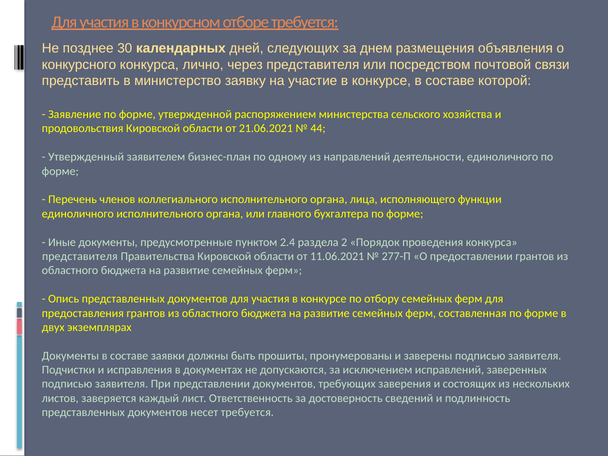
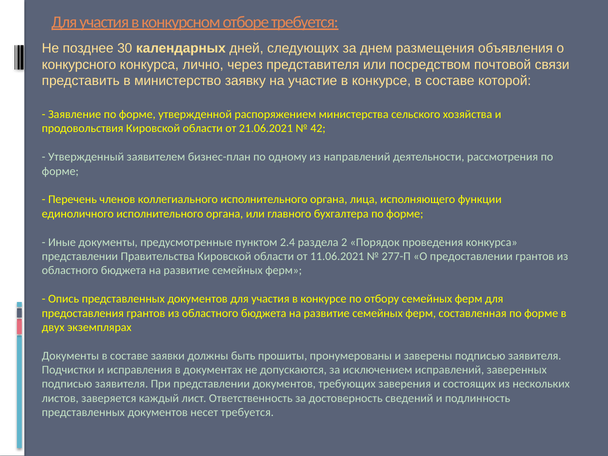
44: 44 -> 42
деятельности единоличного: единоличного -> рассмотрения
представителя at (80, 256): представителя -> представлении
